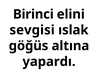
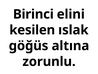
sevgisi: sevgisi -> kesilen
yapardı: yapardı -> zorunlu
